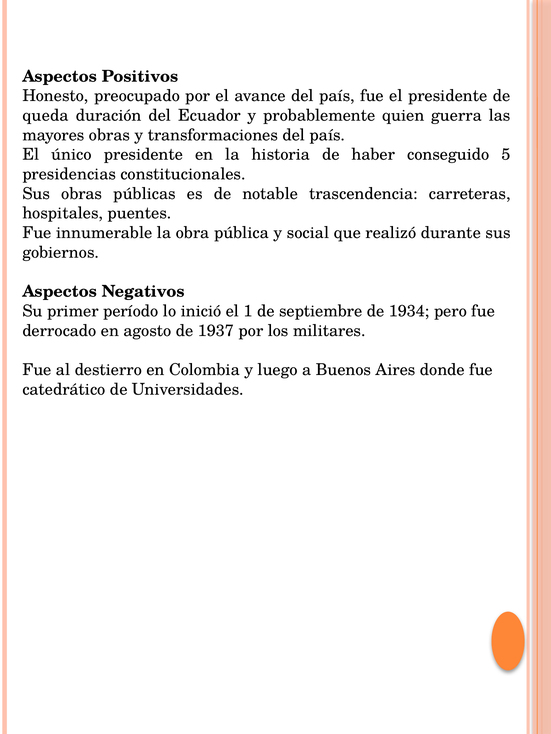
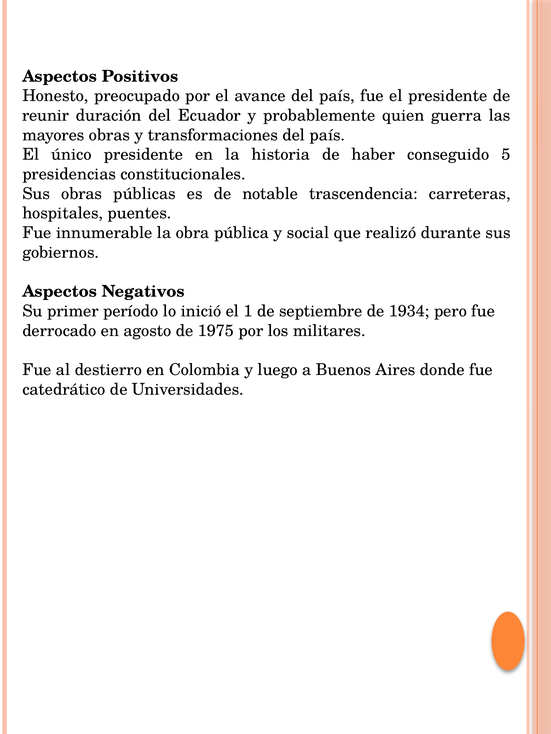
queda: queda -> reunir
1937: 1937 -> 1975
